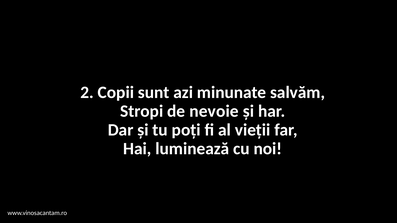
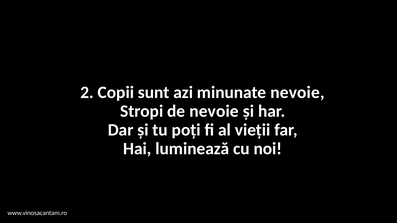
minunate salvăm: salvăm -> nevoie
